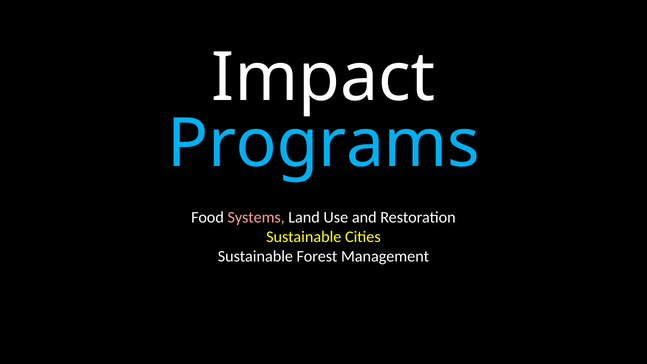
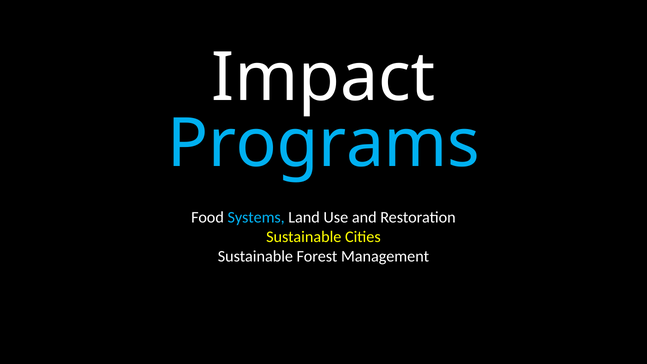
Systems colour: pink -> light blue
